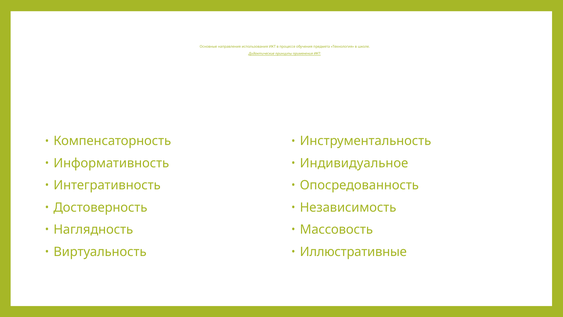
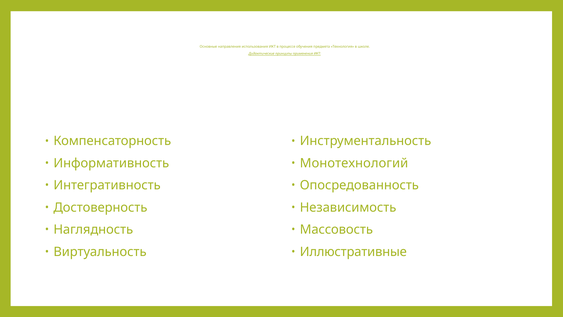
Индивидуальное: Индивидуальное -> Монотехнологий
